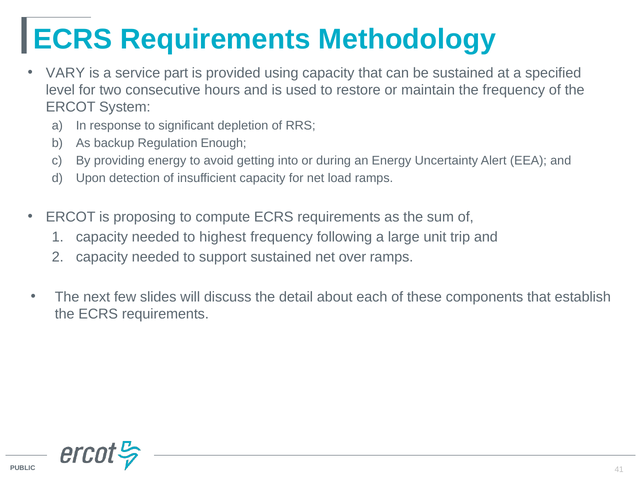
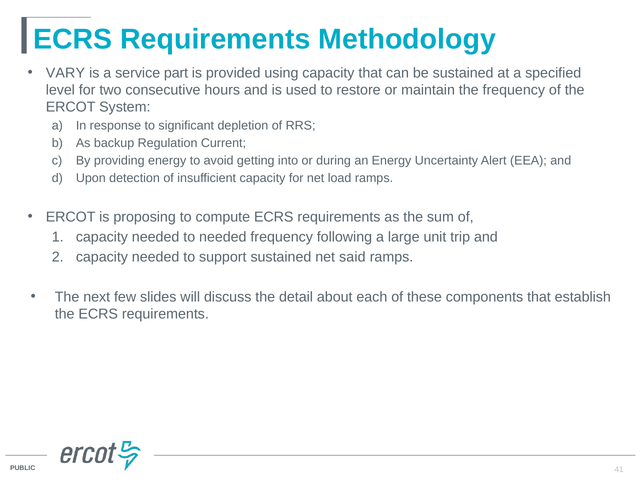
Enough: Enough -> Current
to highest: highest -> needed
over: over -> said
